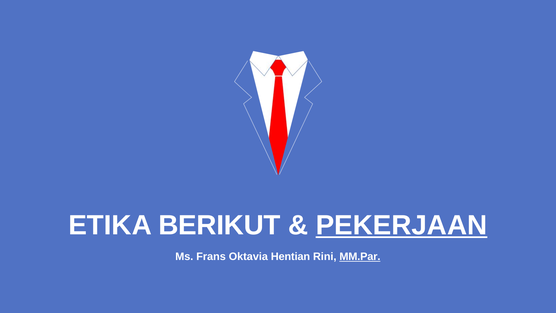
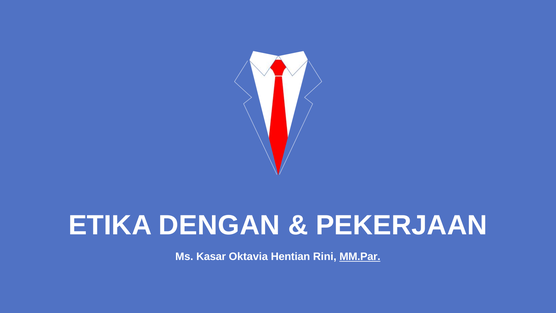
BERIKUT: BERIKUT -> DENGAN
PEKERJAAN underline: present -> none
Frans: Frans -> Kasar
